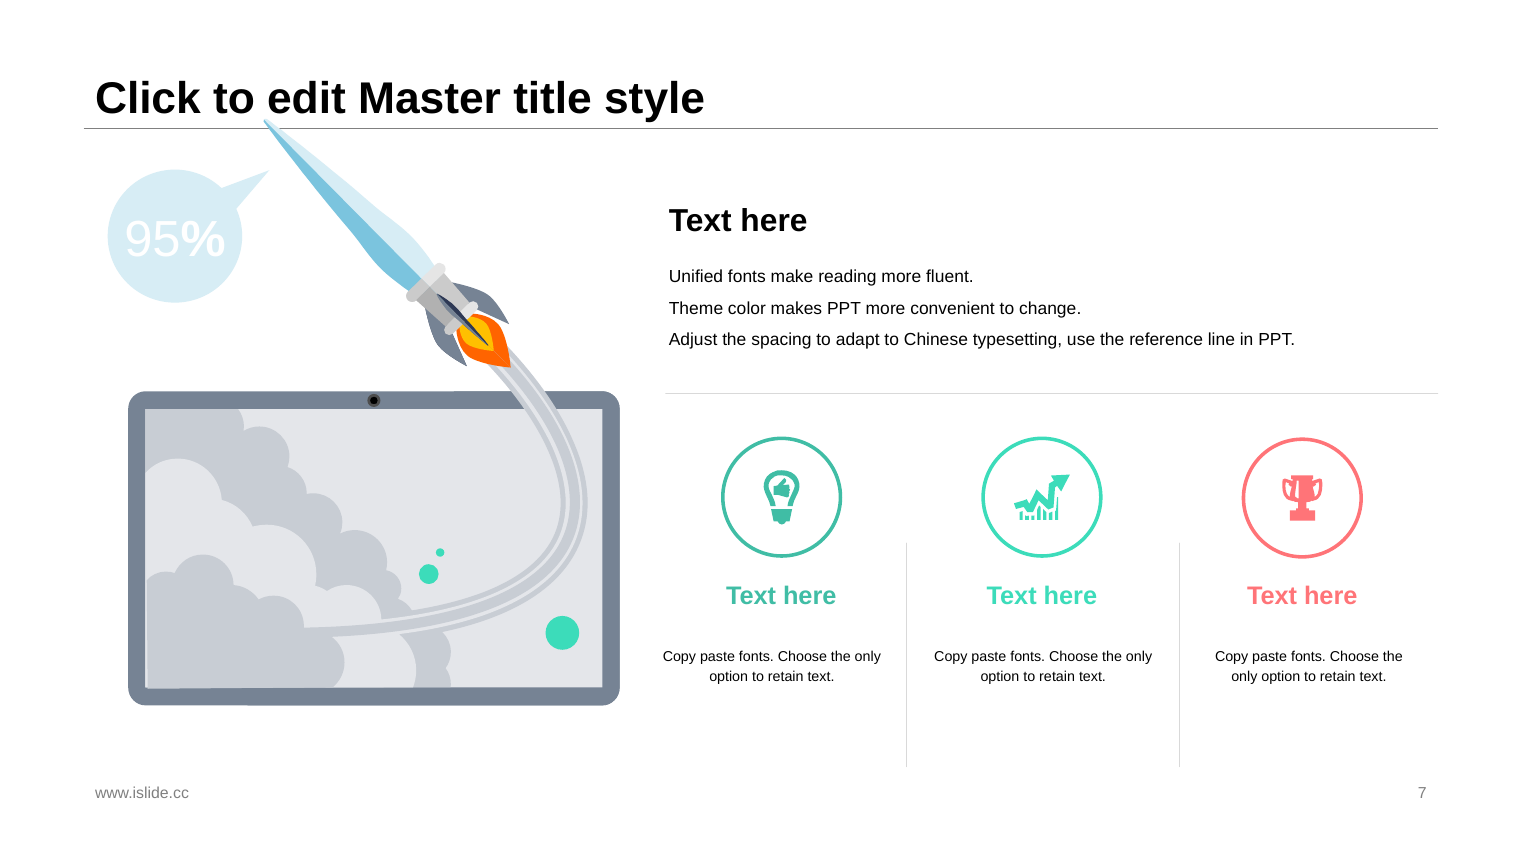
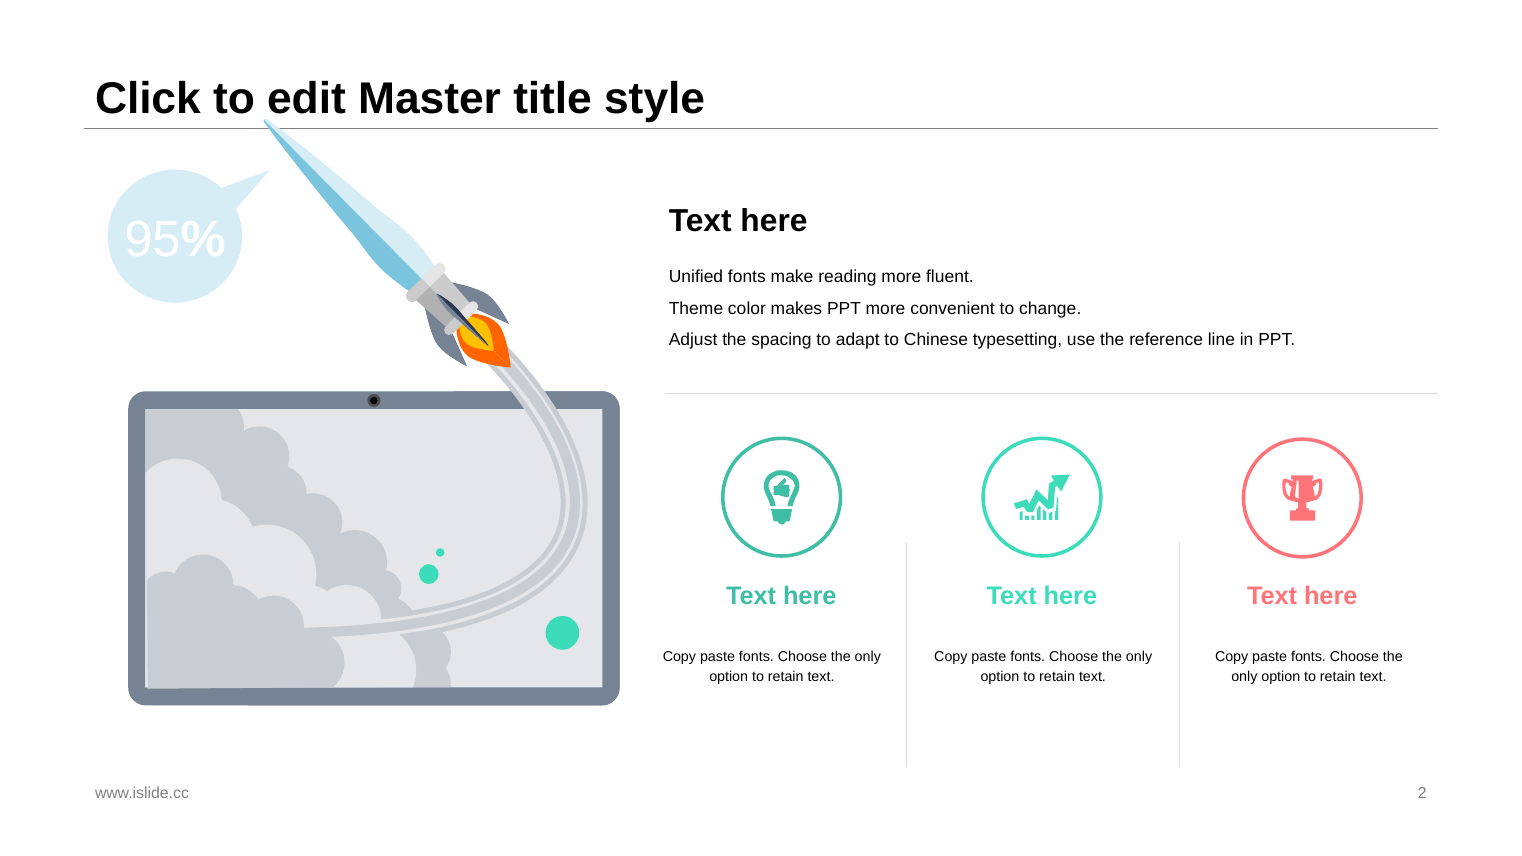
7: 7 -> 2
